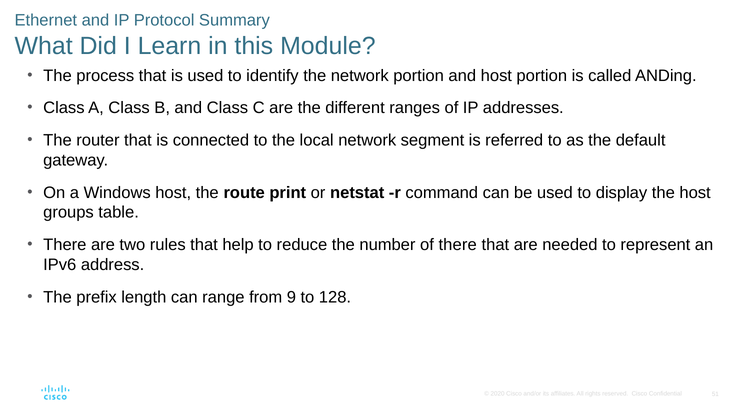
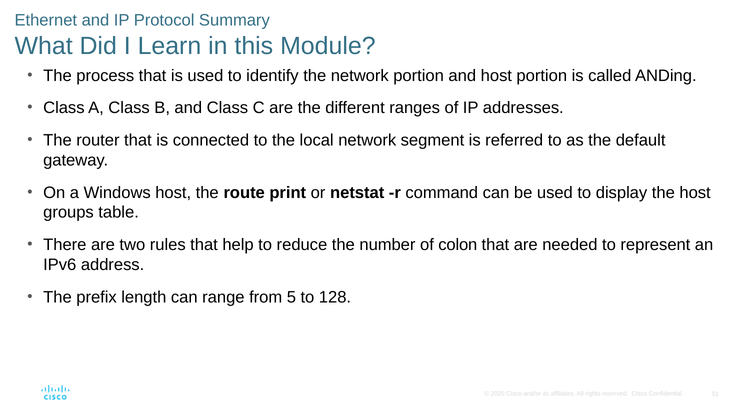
of there: there -> colon
9: 9 -> 5
